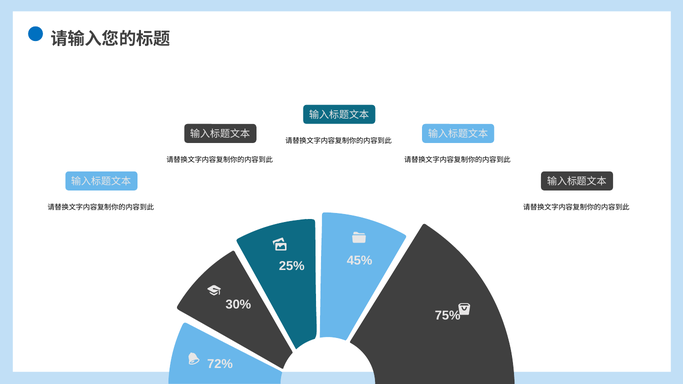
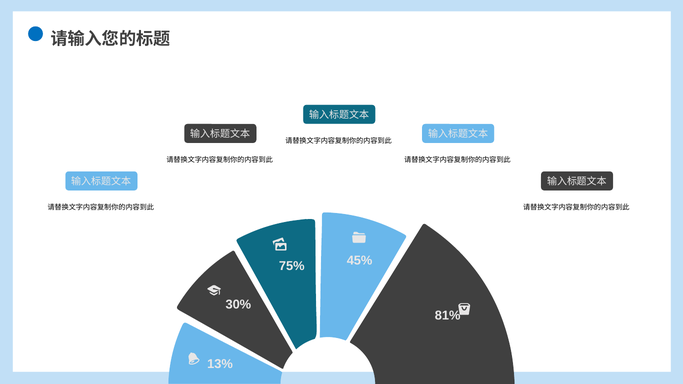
25%: 25% -> 75%
75%: 75% -> 81%
72%: 72% -> 13%
